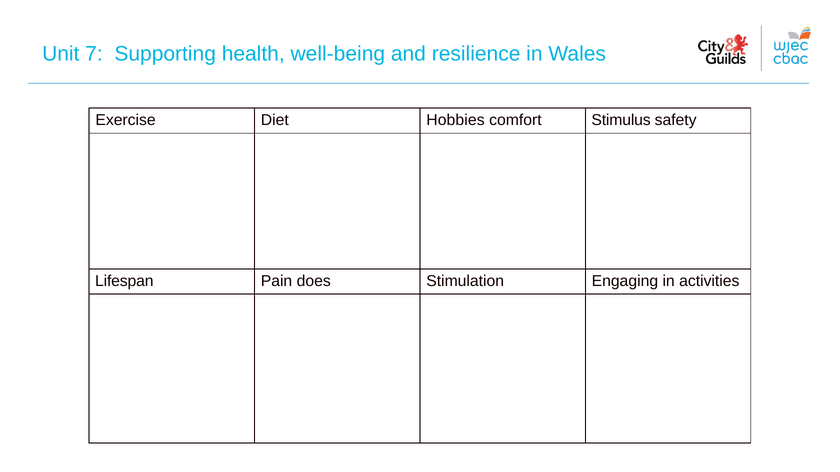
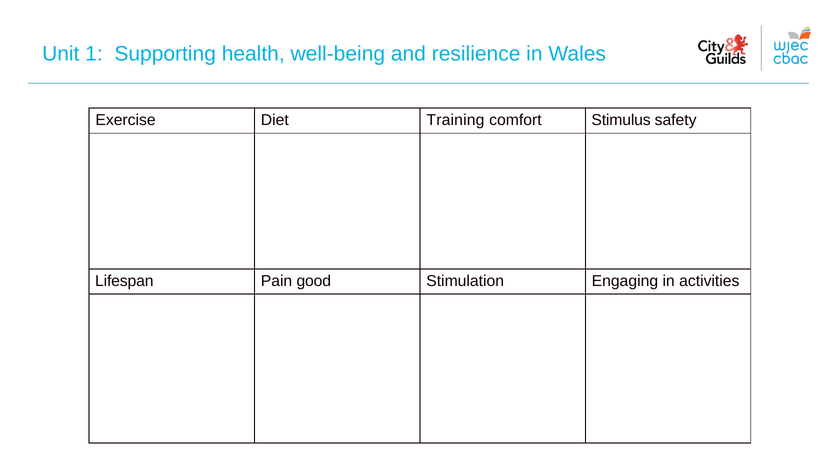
7: 7 -> 1
Hobbies: Hobbies -> Training
does: does -> good
